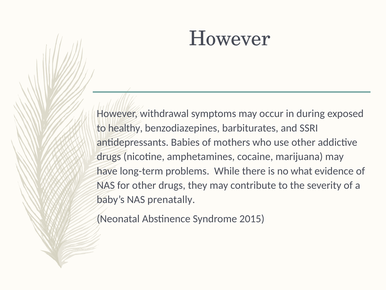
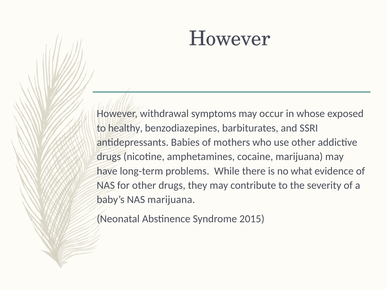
during: during -> whose
NAS prenatally: prenatally -> marijuana
